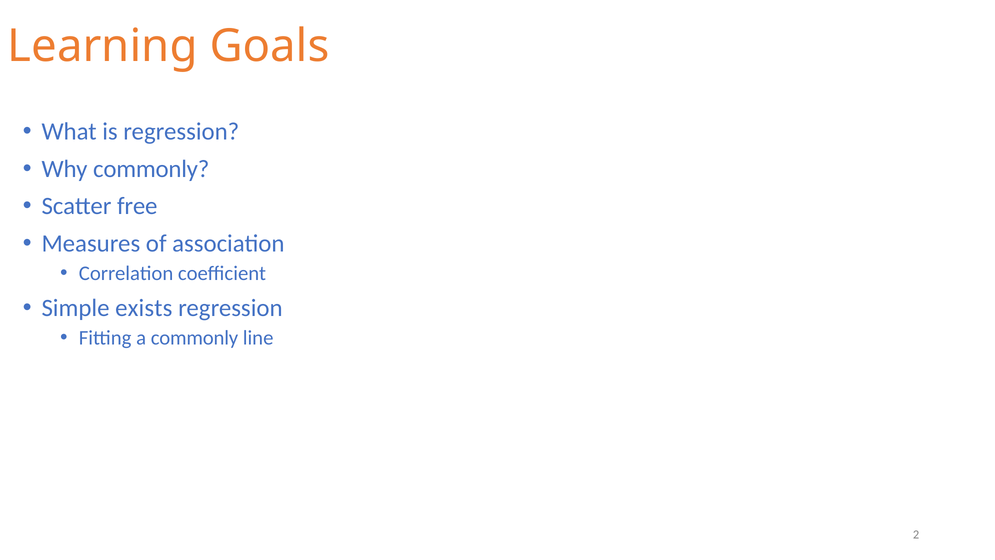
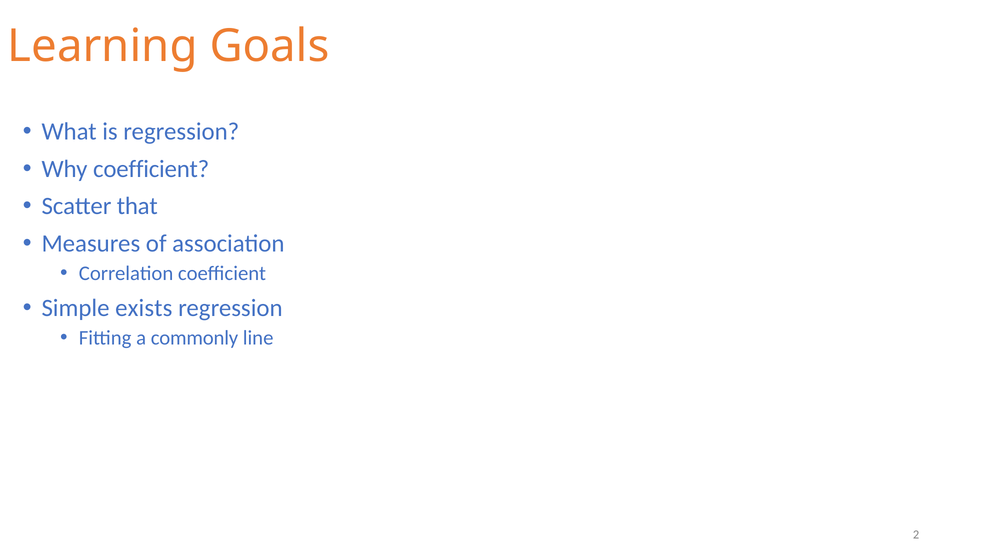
Why commonly: commonly -> coefficient
free: free -> that
